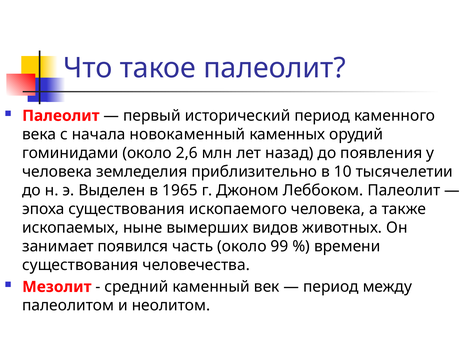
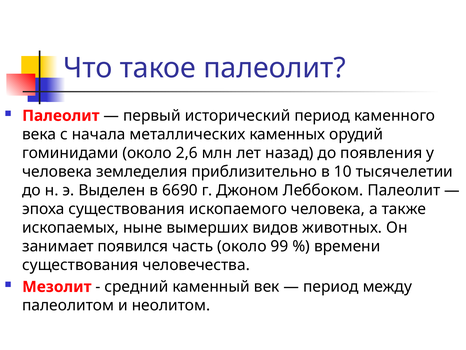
новокаменный: новокаменный -> металлических
1965: 1965 -> 6690
